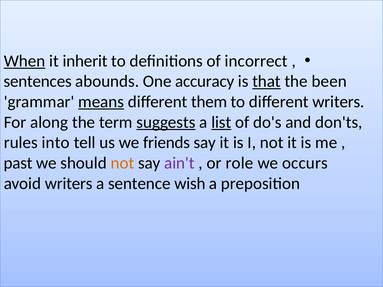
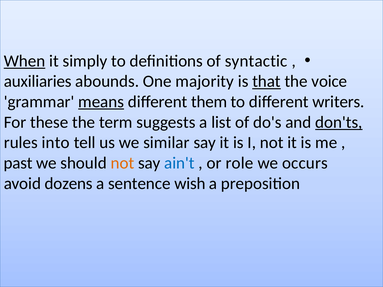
inherit: inherit -> simply
incorrect: incorrect -> syntactic
sentences: sentences -> auxiliaries
accuracy: accuracy -> majority
been: been -> voice
along: along -> these
suggests underline: present -> none
list underline: present -> none
don'ts underline: none -> present
friends: friends -> similar
ain't colour: purple -> blue
avoid writers: writers -> dozens
